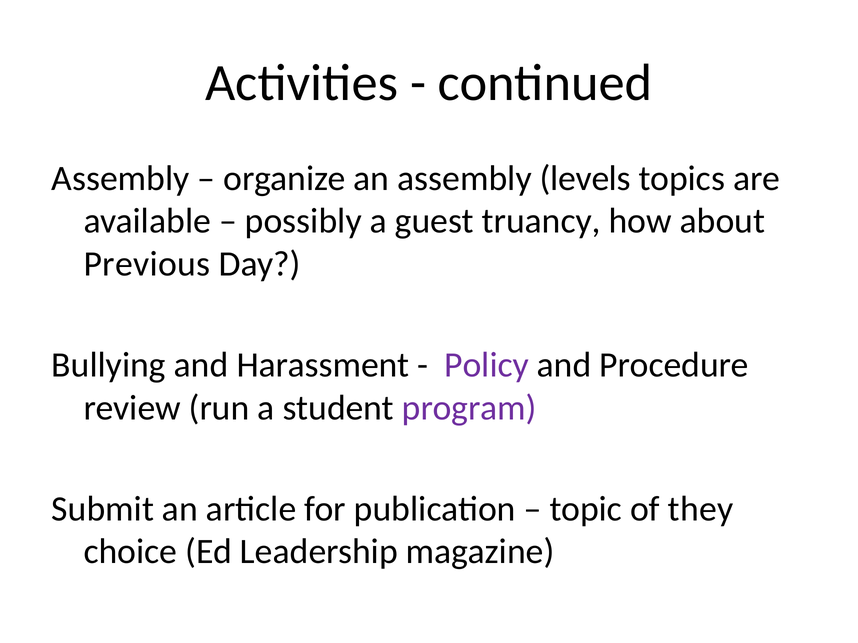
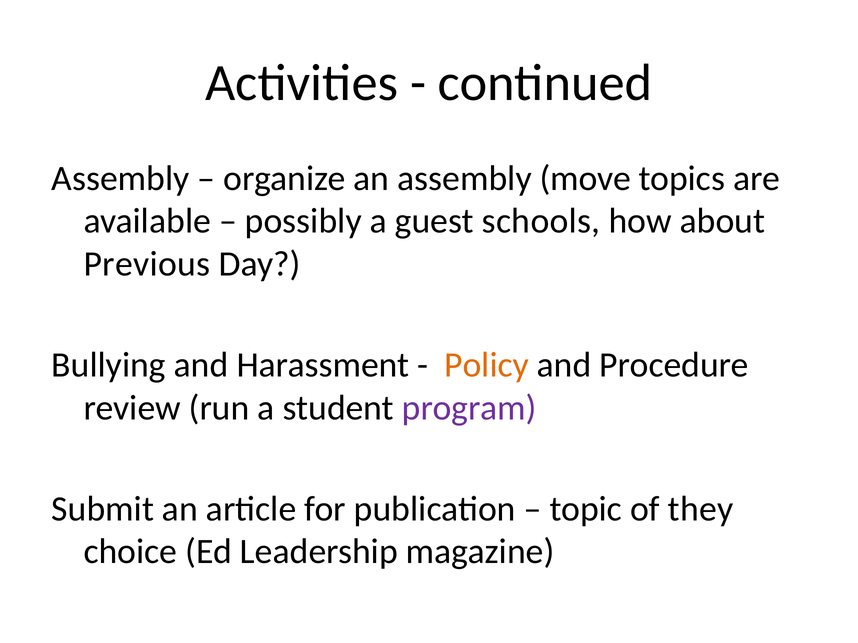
levels: levels -> move
truancy: truancy -> schools
Policy colour: purple -> orange
